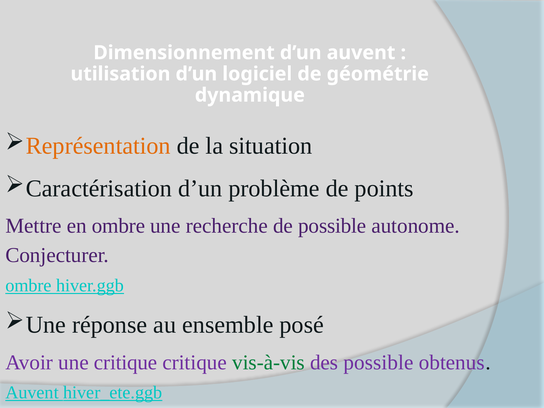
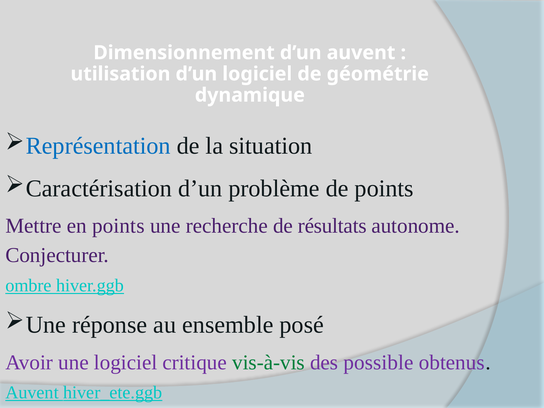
Représentation colour: orange -> blue
en ombre: ombre -> points
de possible: possible -> résultats
une critique: critique -> logiciel
